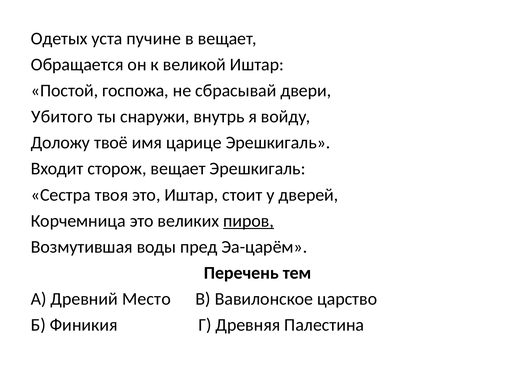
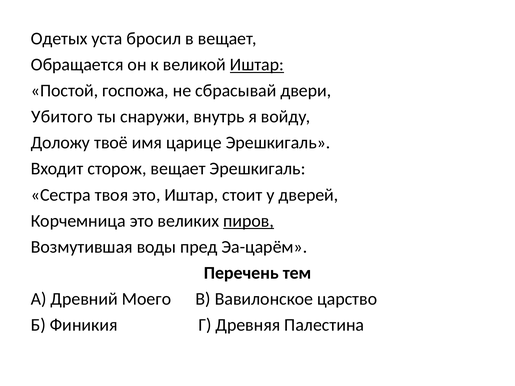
пучине: пучине -> бросил
Иштар at (257, 65) underline: none -> present
Место: Место -> Моего
